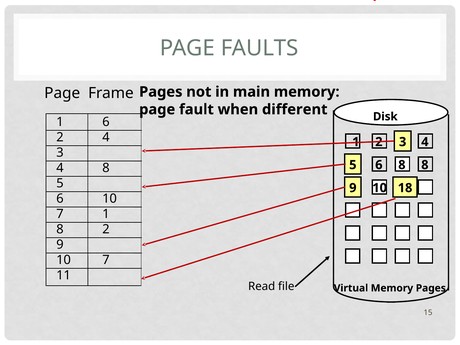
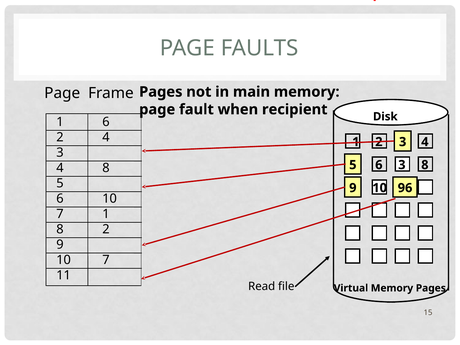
different: different -> recipient
6 8: 8 -> 3
18: 18 -> 96
